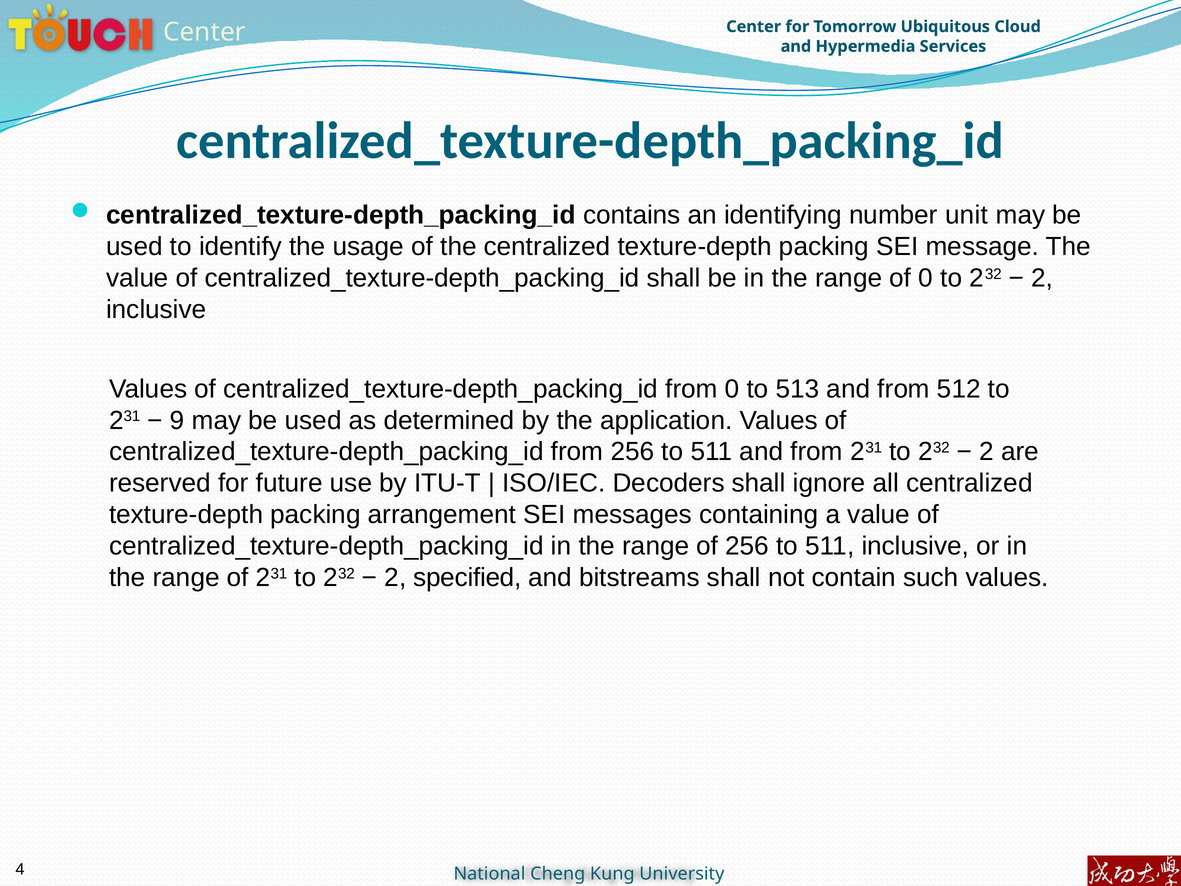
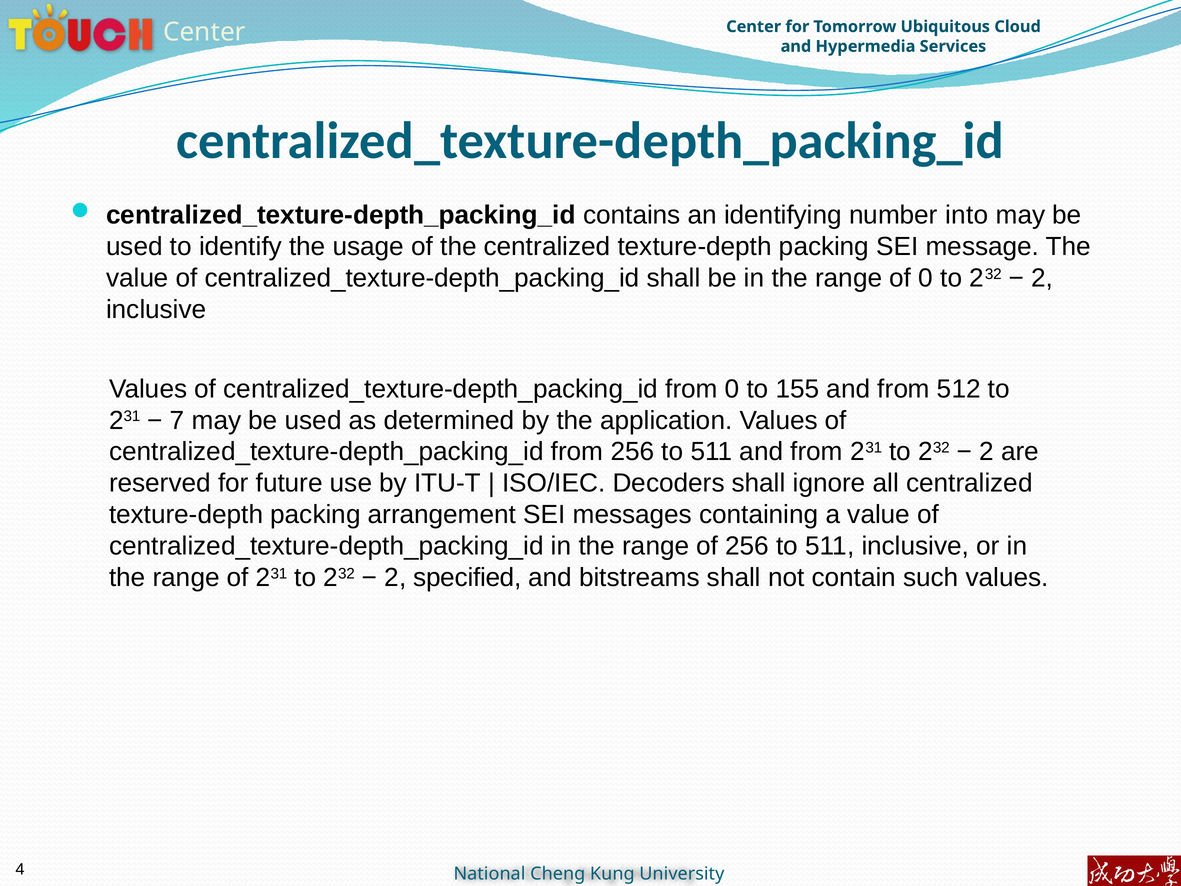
unit: unit -> into
513: 513 -> 155
9: 9 -> 7
